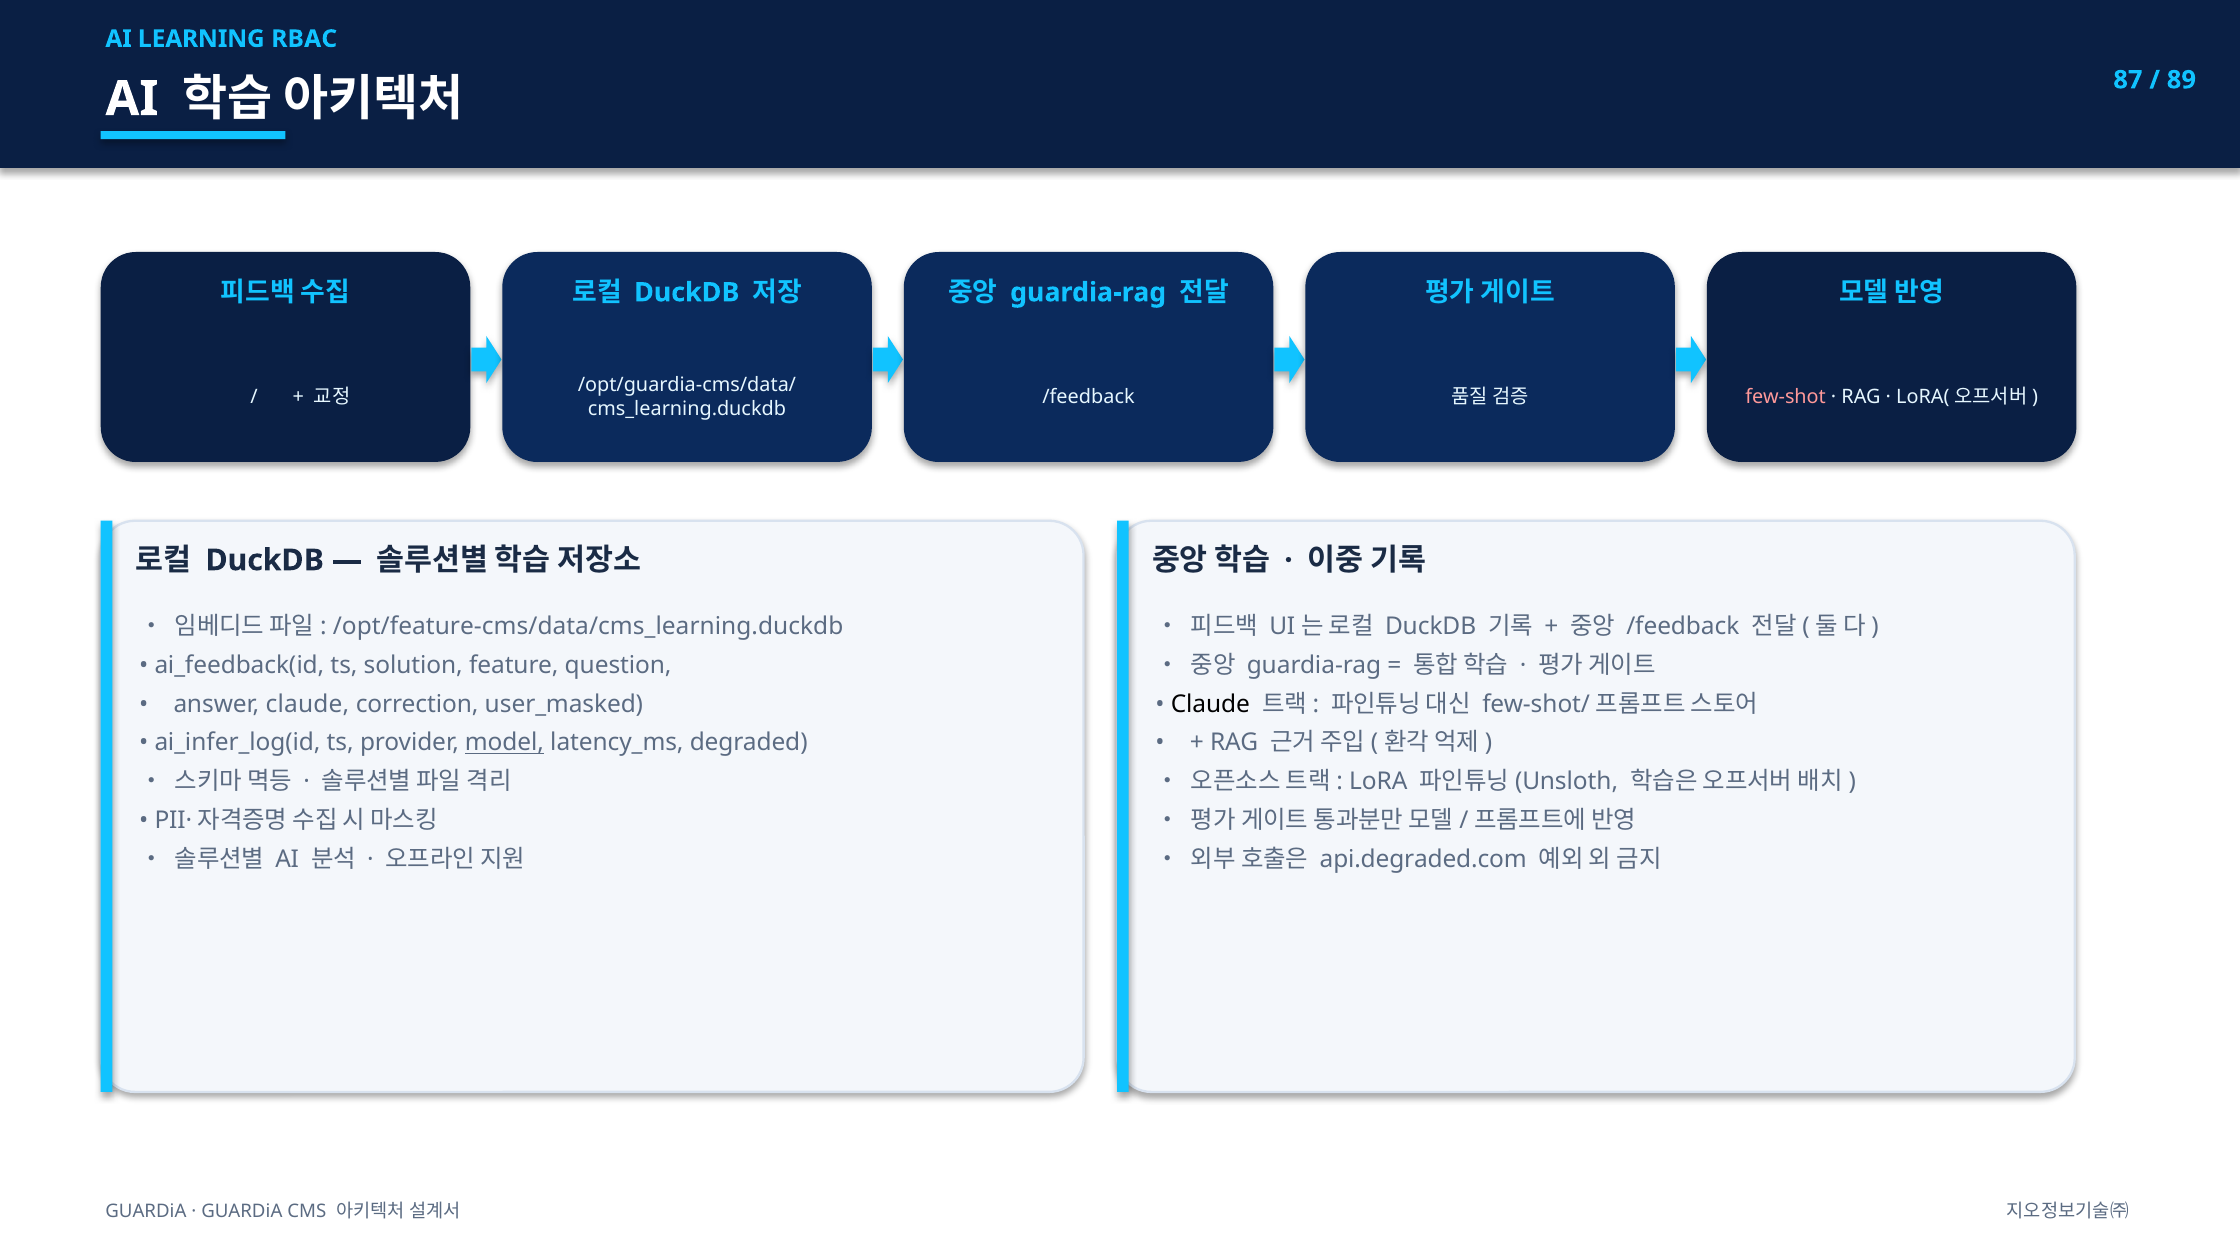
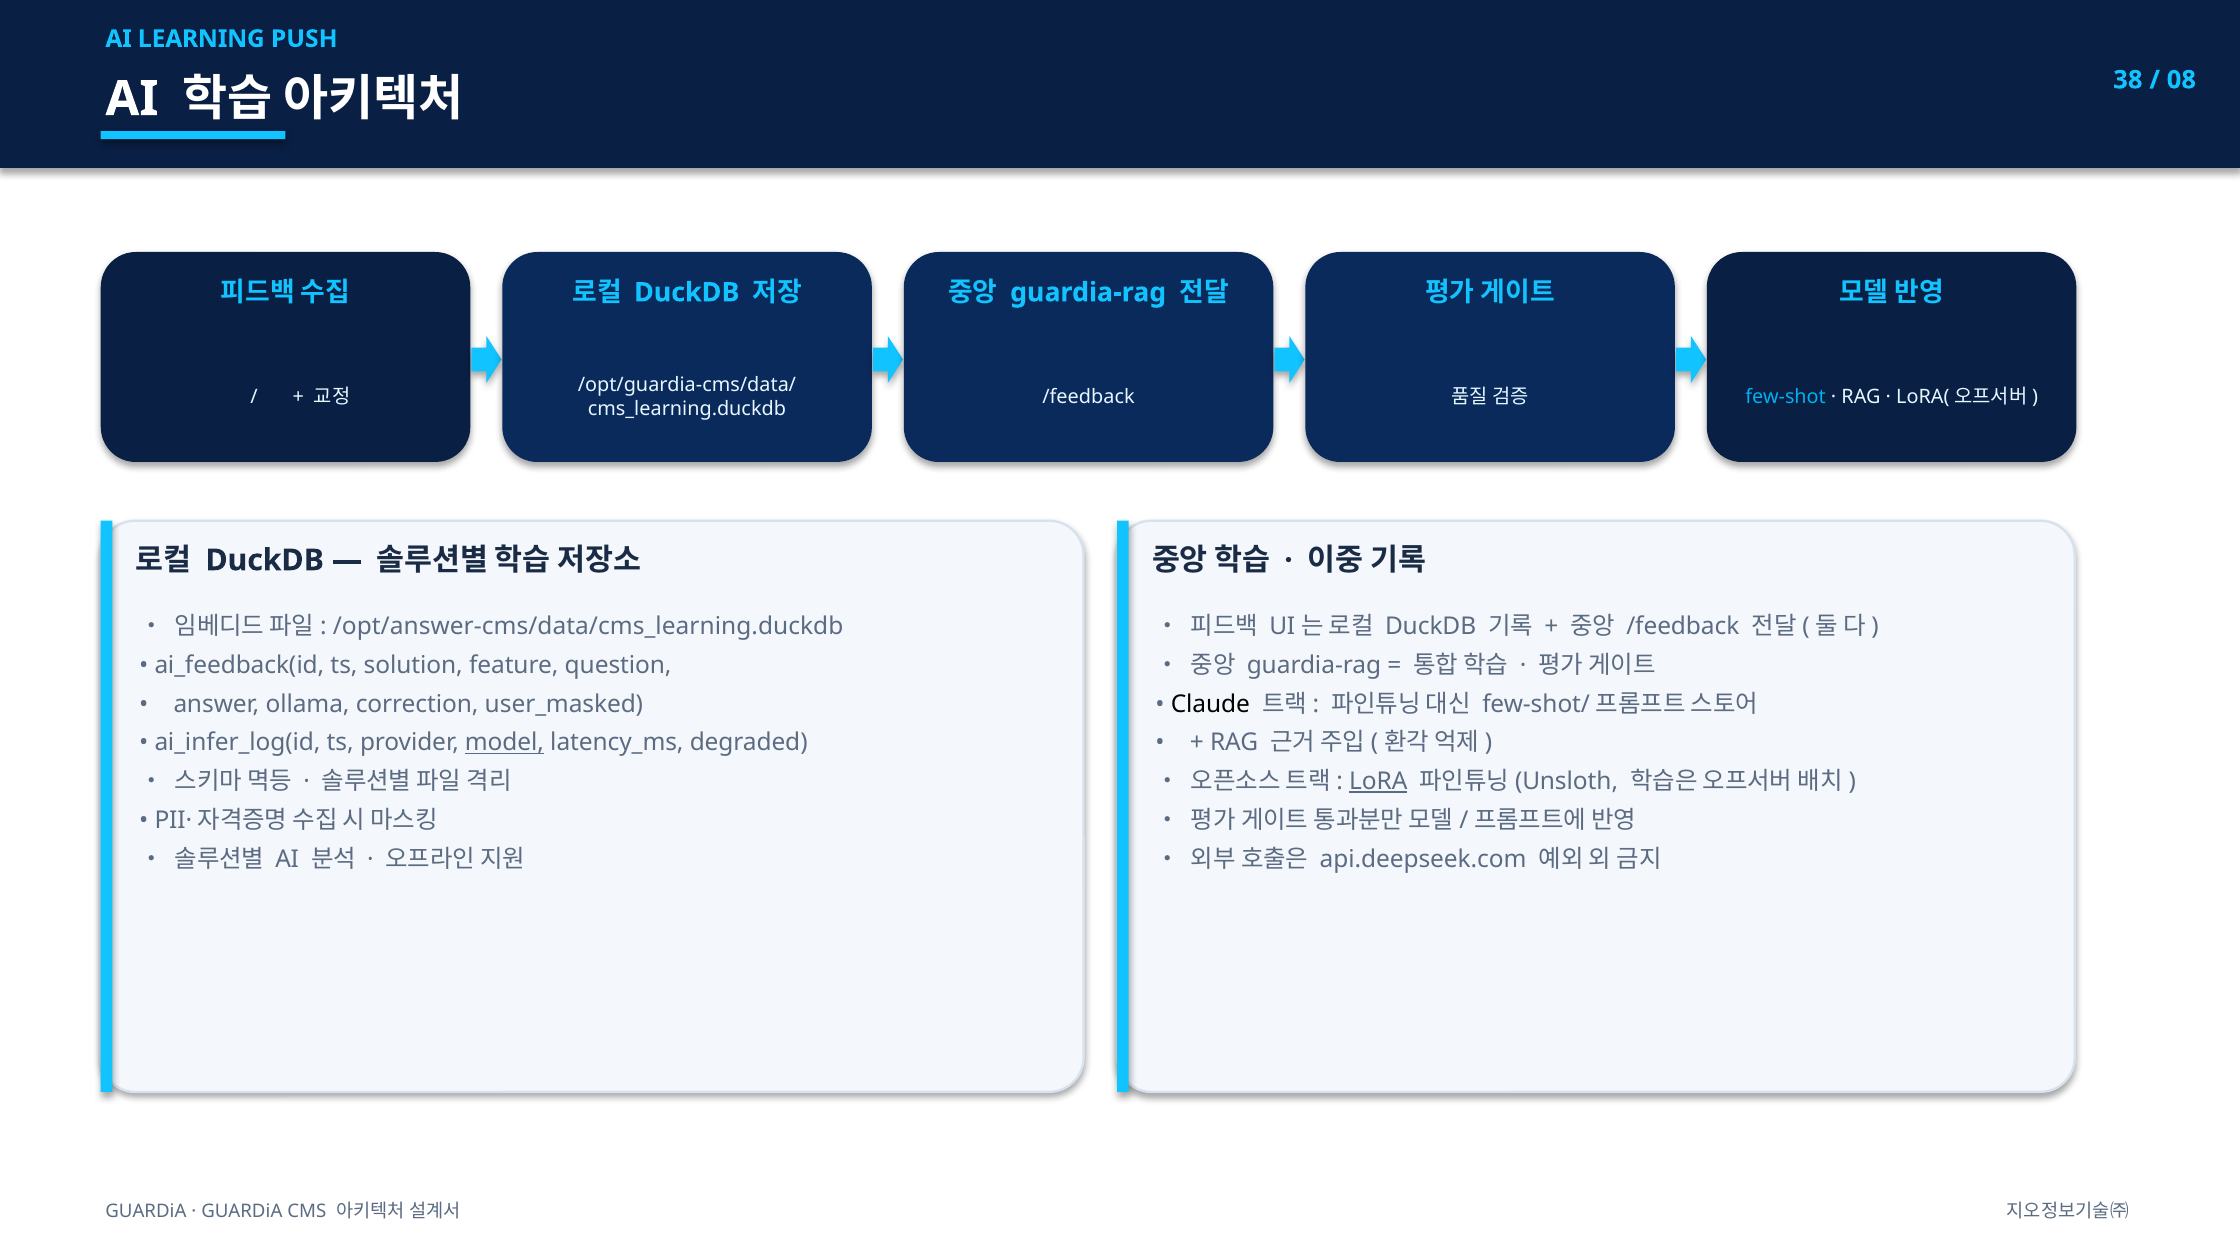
RBAC: RBAC -> PUSH
87: 87 -> 38
89: 89 -> 08
few-shot colour: pink -> light blue
/opt/feature-cms/data/cms_learning.duckdb: /opt/feature-cms/data/cms_learning.duckdb -> /opt/answer-cms/data/cms_learning.duckdb
answer claude: claude -> ollama
LoRA underline: none -> present
api.degraded.com: api.degraded.com -> api.deepseek.com
